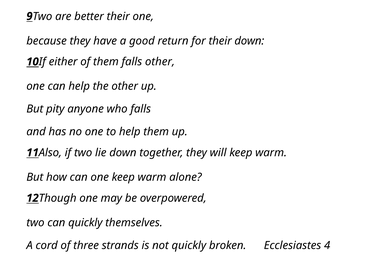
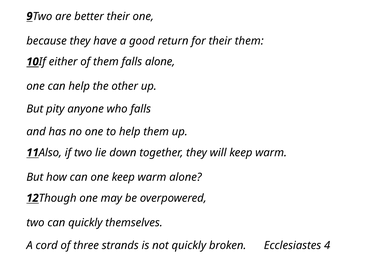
their down: down -> them
falls other: other -> alone
